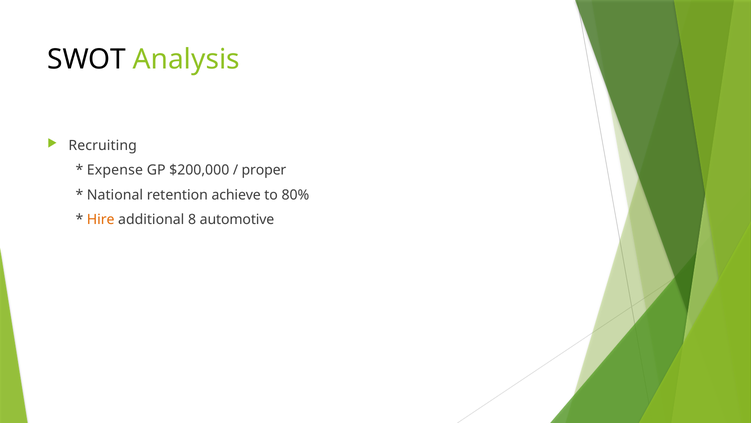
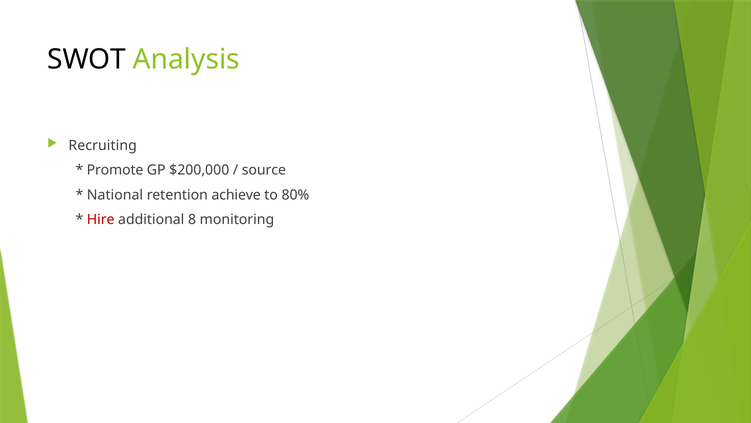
Expense: Expense -> Promote
proper: proper -> source
Hire colour: orange -> red
automotive: automotive -> monitoring
